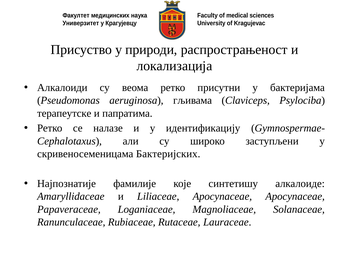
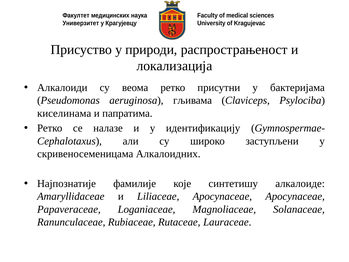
терапеутске: терапеутске -> киселинама
Бактеријских: Бактеријских -> Алкалоидних
